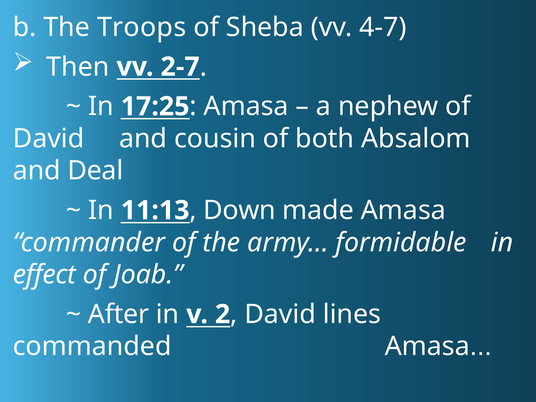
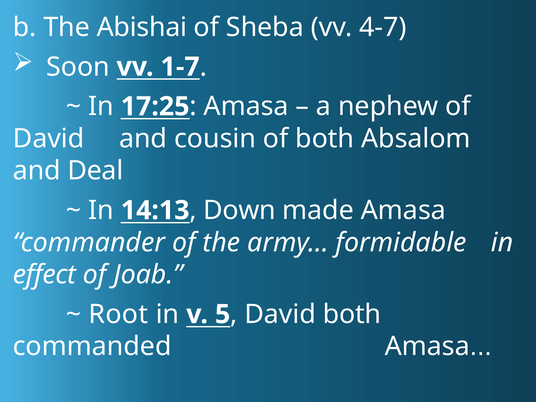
Troops: Troops -> Abishai
Then: Then -> Soon
2-7: 2-7 -> 1-7
11:13: 11:13 -> 14:13
After: After -> Root
2: 2 -> 5
David lines: lines -> both
